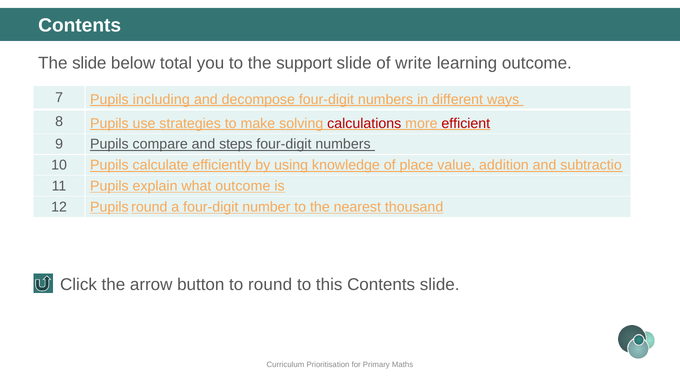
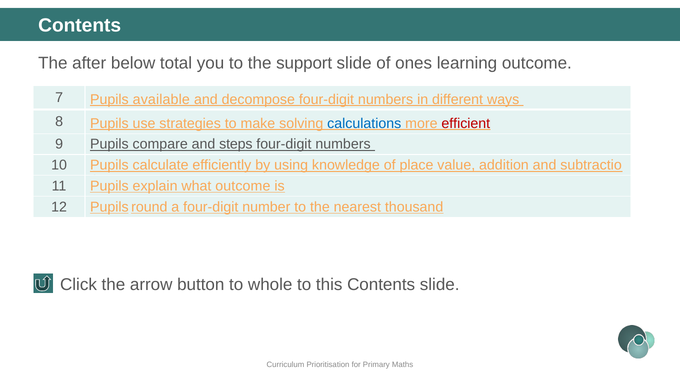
The slide: slide -> after
write: write -> ones
including: including -> available
calculations colour: red -> blue
to round: round -> whole
